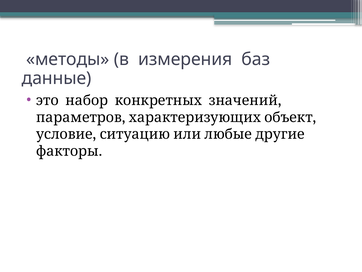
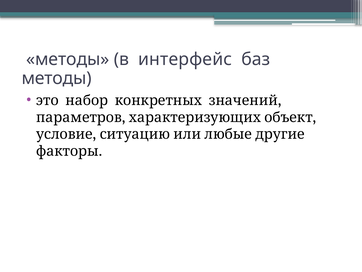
измерения: измерения -> интерфейс
данные at (57, 78): данные -> методы
